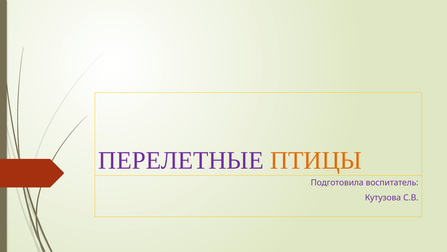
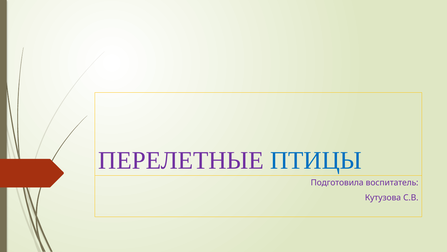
ПТИЦЫ colour: orange -> blue
